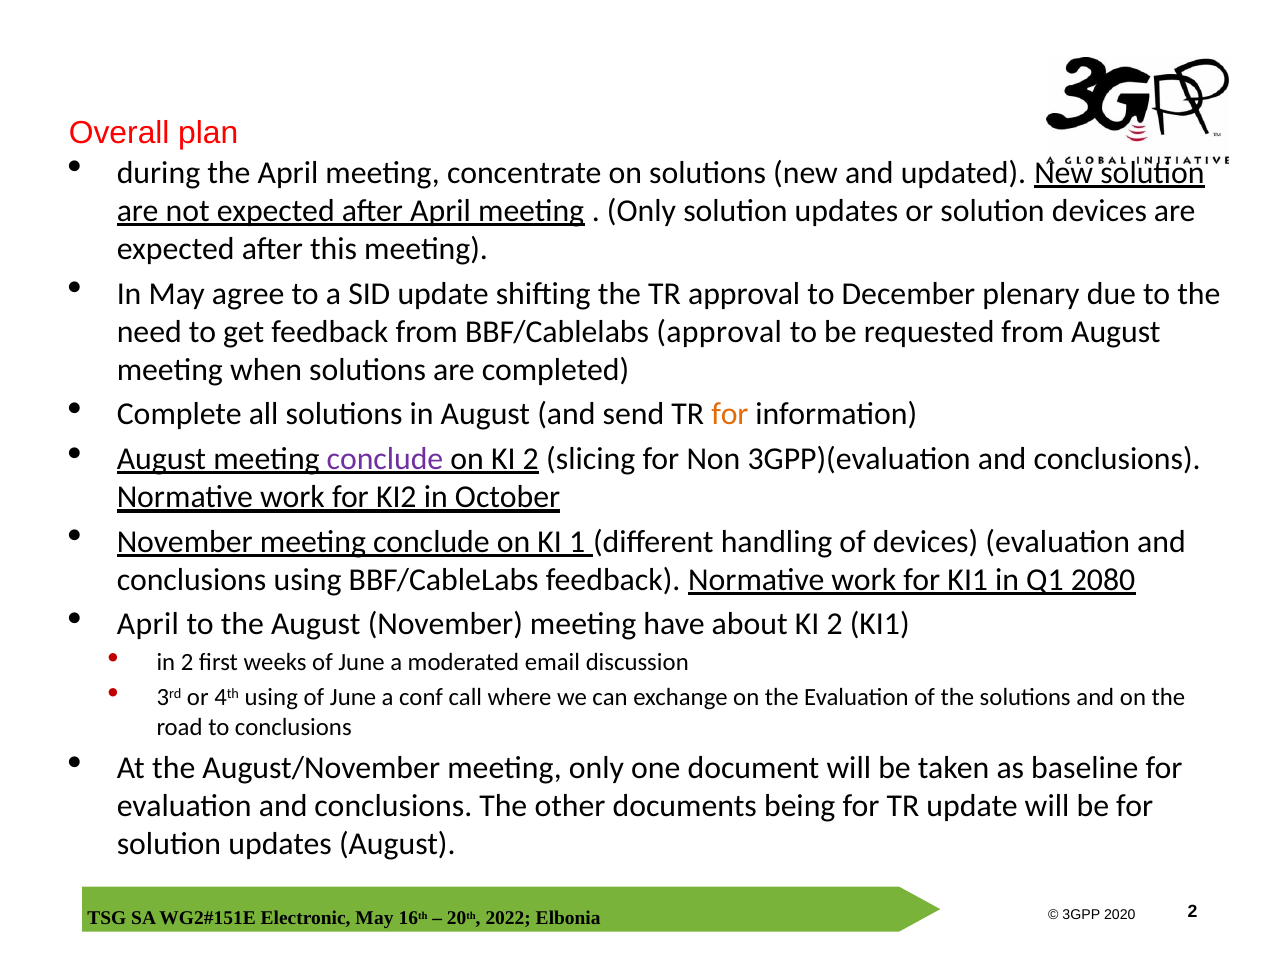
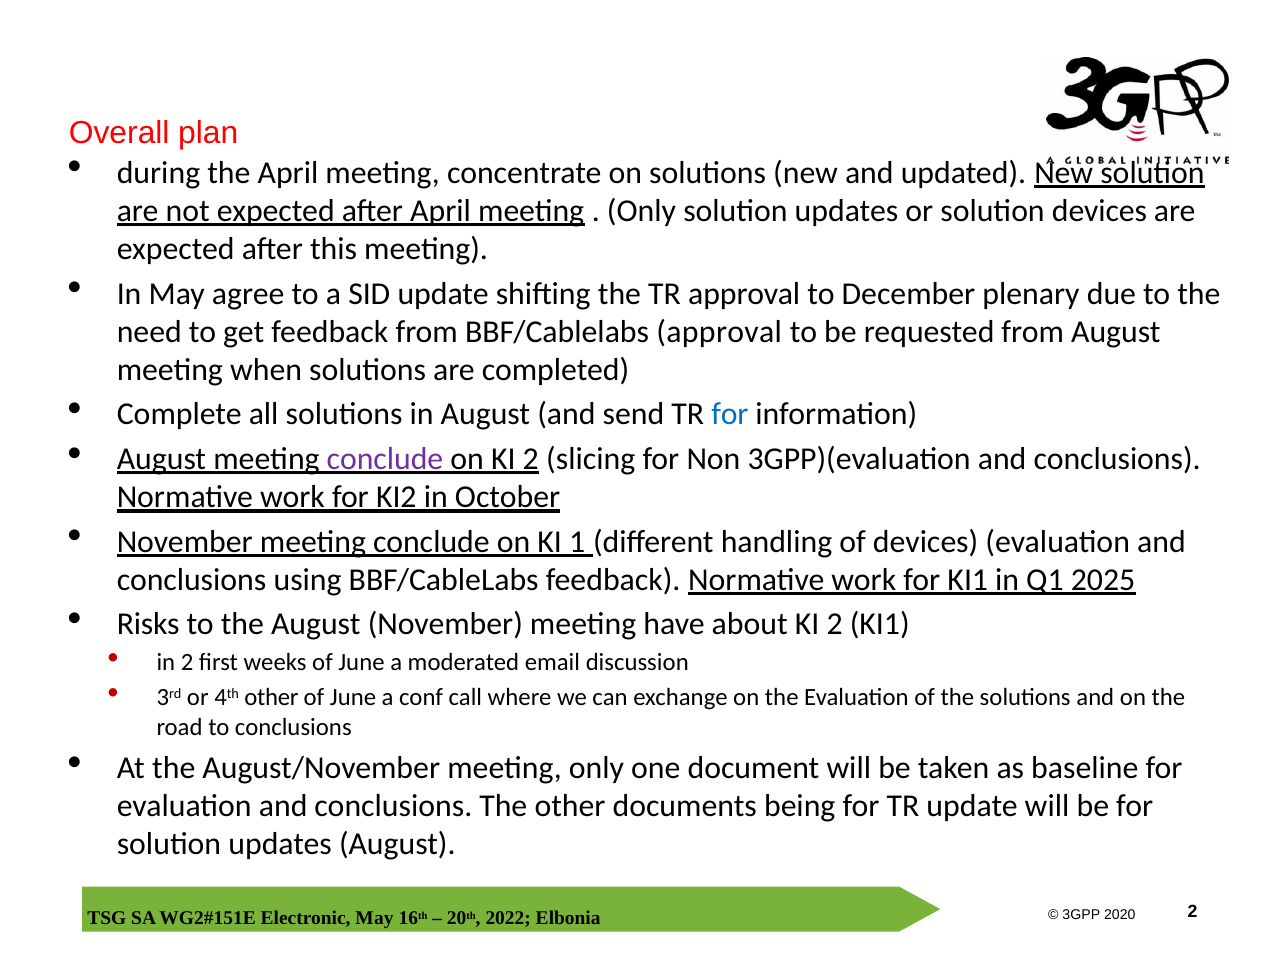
for at (730, 414) colour: orange -> blue
2080: 2080 -> 2025
April at (148, 624): April -> Risks
4th using: using -> other
